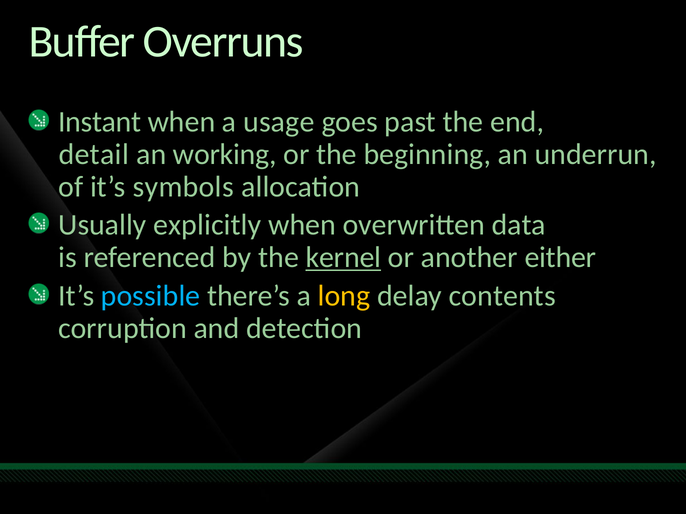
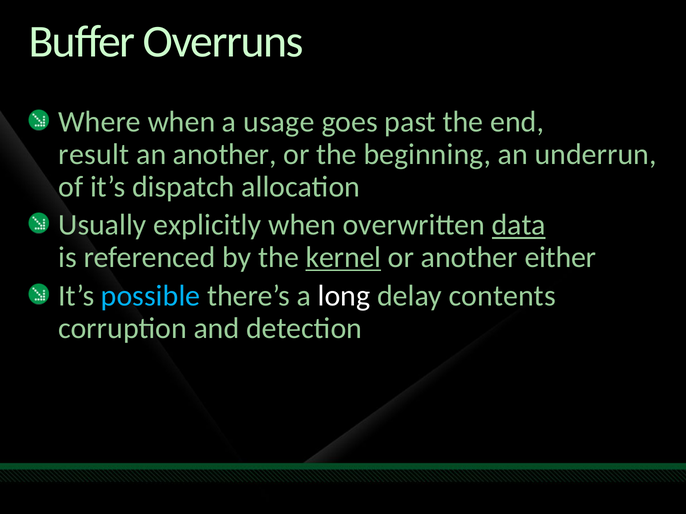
Instant: Instant -> Where
detail: detail -> result
an working: working -> another
symbols: symbols -> dispatch
data underline: none -> present
long colour: yellow -> white
